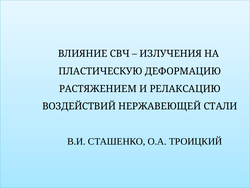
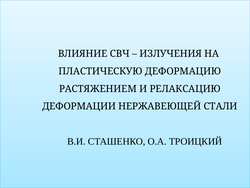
ВОЗДЕЙСТВИЙ: ВОЗДЕЙСТВИЙ -> ДЕФОРМАЦИИ
